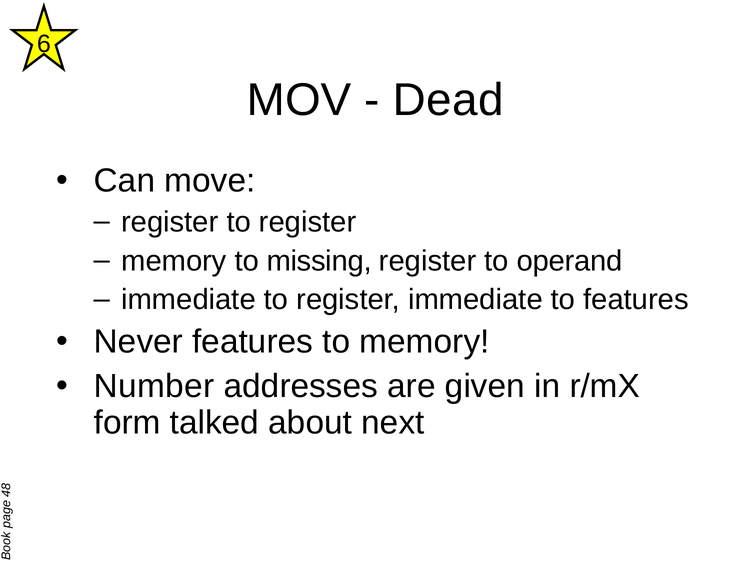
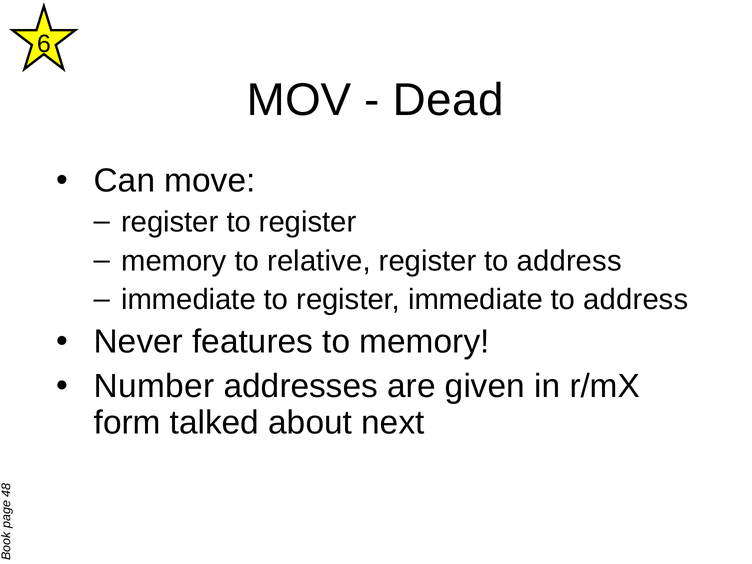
missing: missing -> relative
register to operand: operand -> address
immediate to features: features -> address
